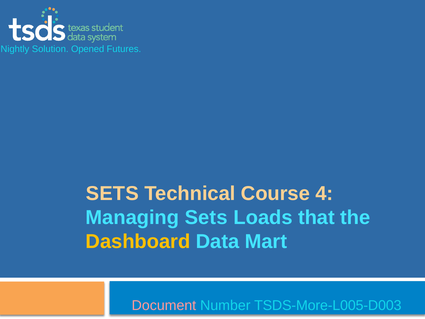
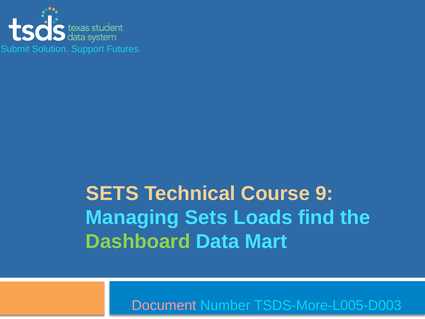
Nightly: Nightly -> Submit
Opened: Opened -> Support
4: 4 -> 9
that: that -> find
Dashboard colour: yellow -> light green
